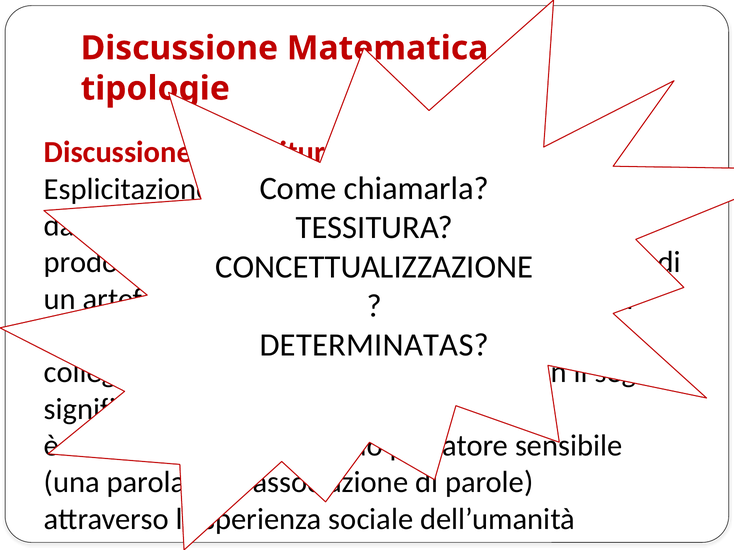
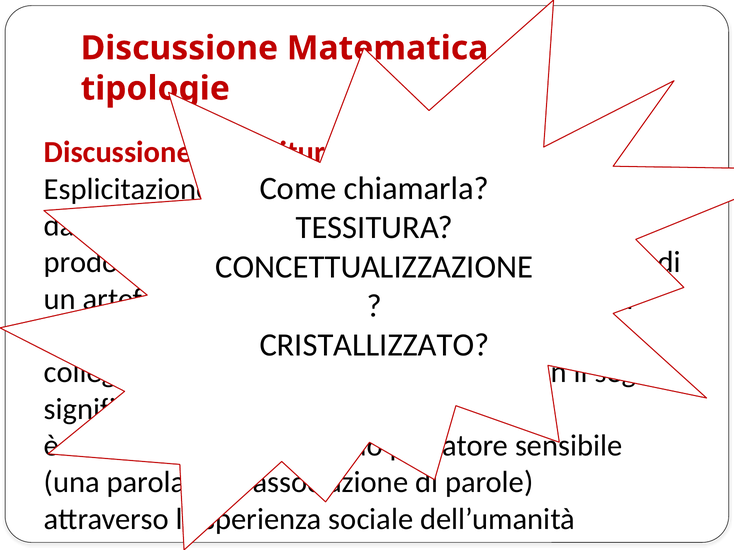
DETERMINATAS at (374, 345): DETERMINATAS -> CRISTALLIZZATO
